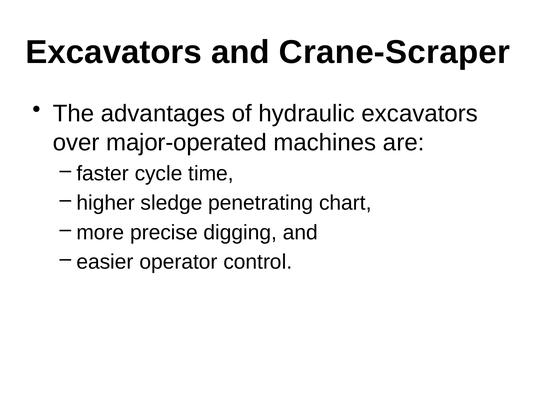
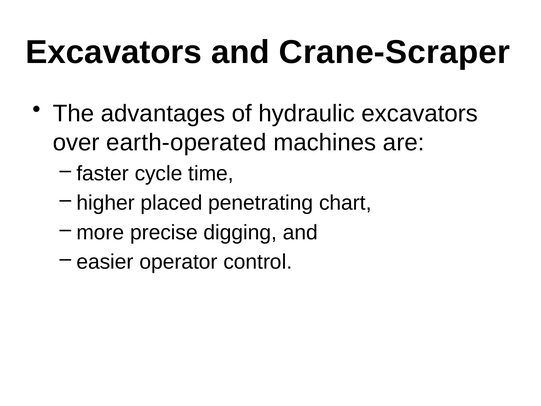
major-operated: major-operated -> earth-operated
sledge: sledge -> placed
